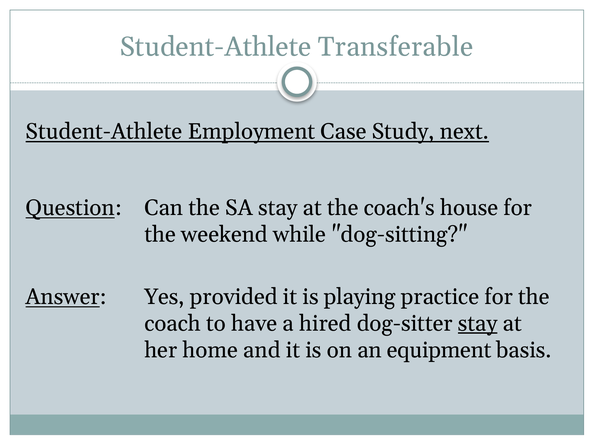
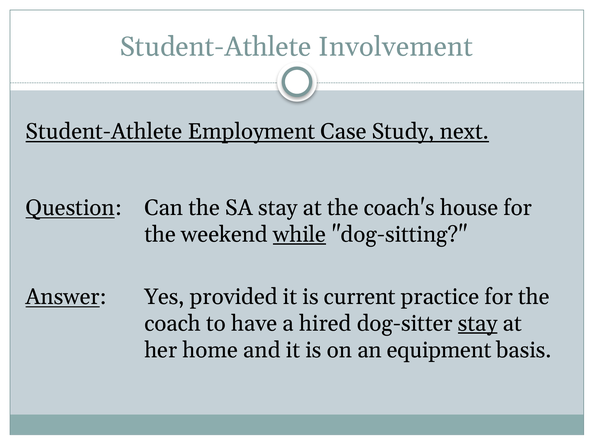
Transferable: Transferable -> Involvement
while underline: none -> present
playing: playing -> current
